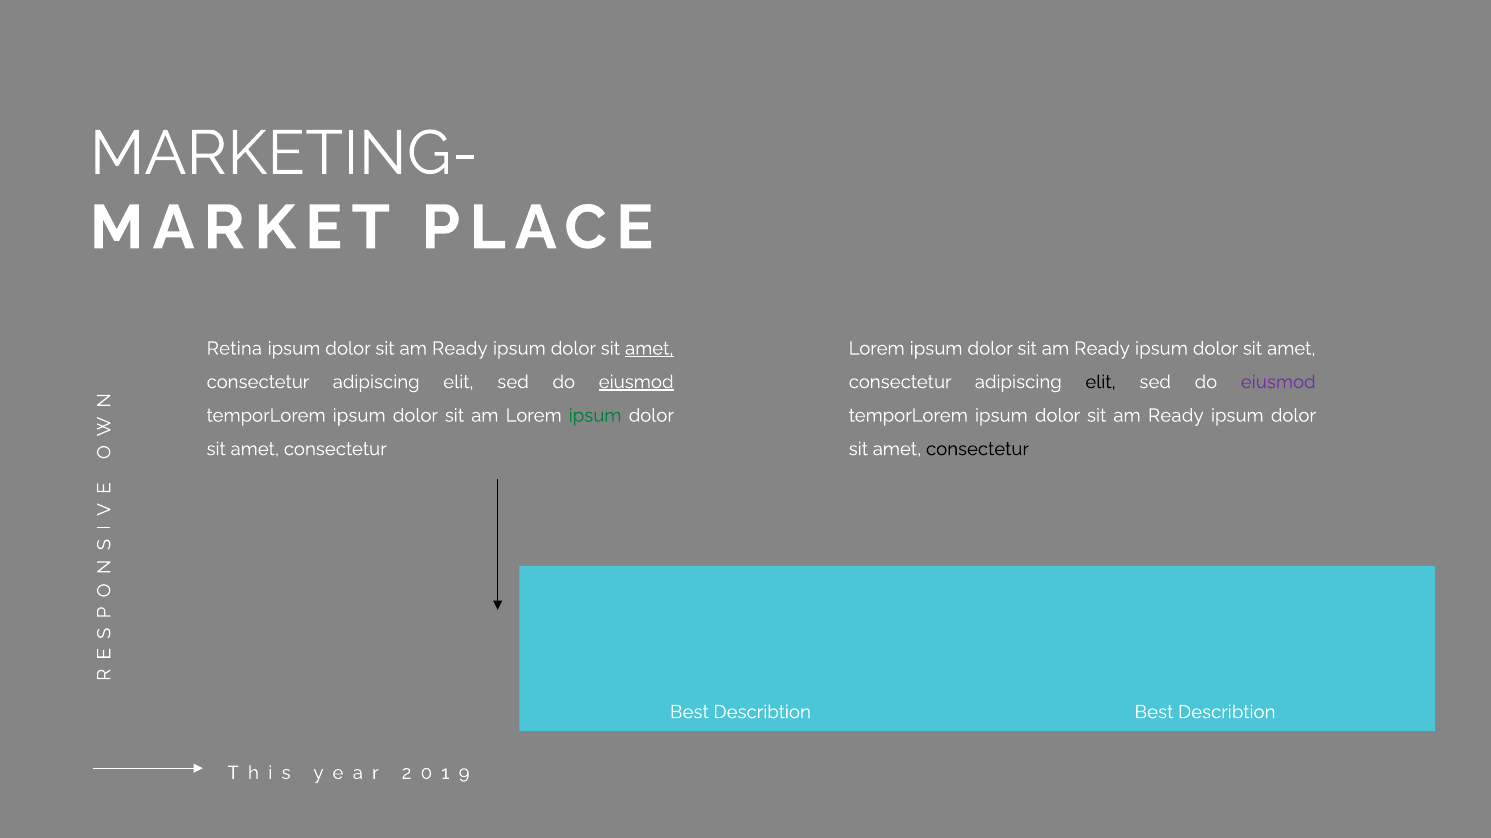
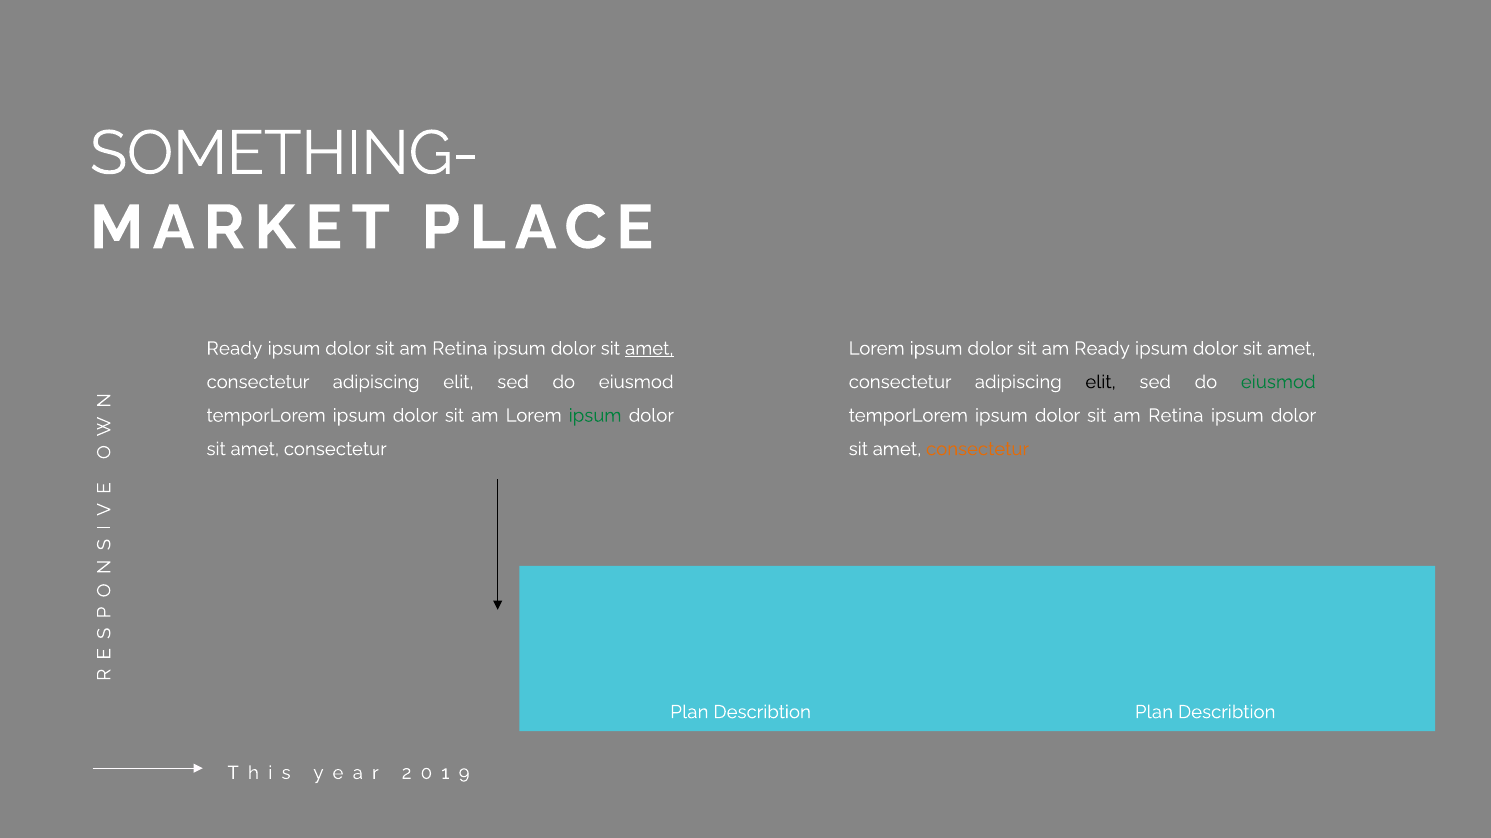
MARKETING-: MARKETING- -> SOMETHING-
Retina at (234, 349): Retina -> Ready
Ready at (460, 349): Ready -> Retina
eiusmod at (636, 382) underline: present -> none
eiusmod at (1278, 382) colour: purple -> green
Ready at (1176, 416): Ready -> Retina
consectetur at (977, 449) colour: black -> orange
Best at (689, 713): Best -> Plan
Describtion Best: Best -> Plan
